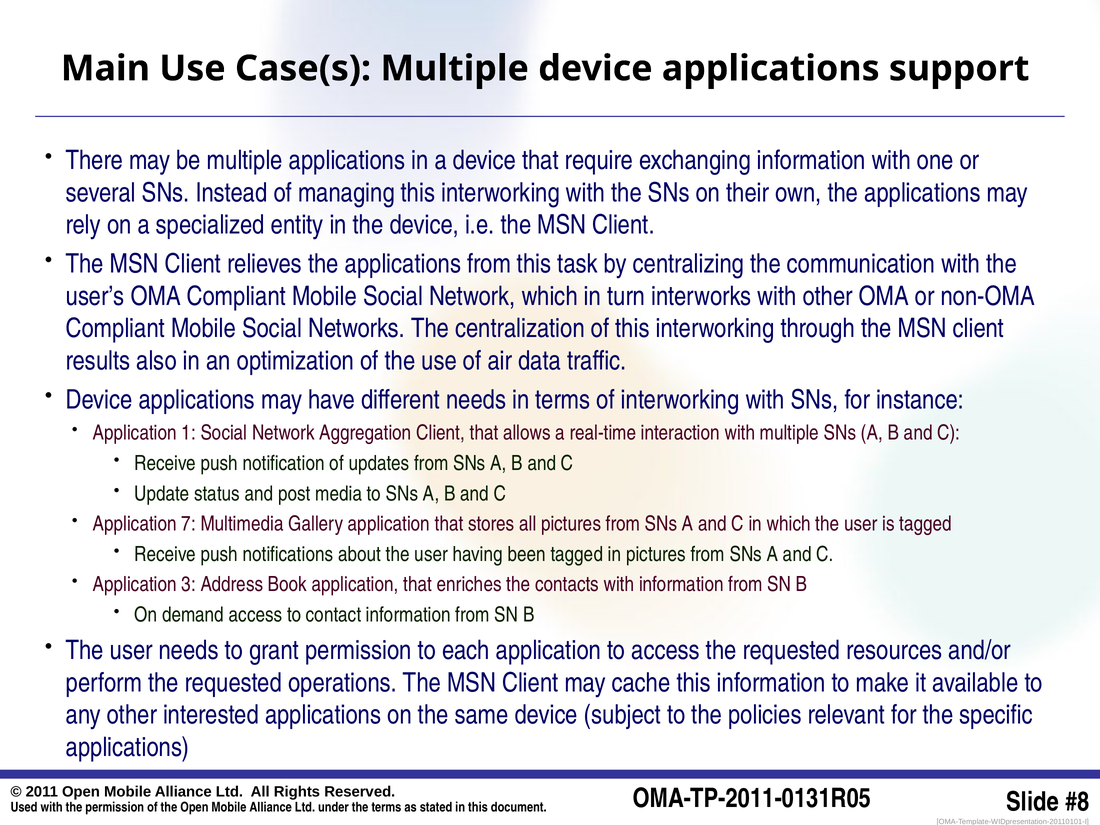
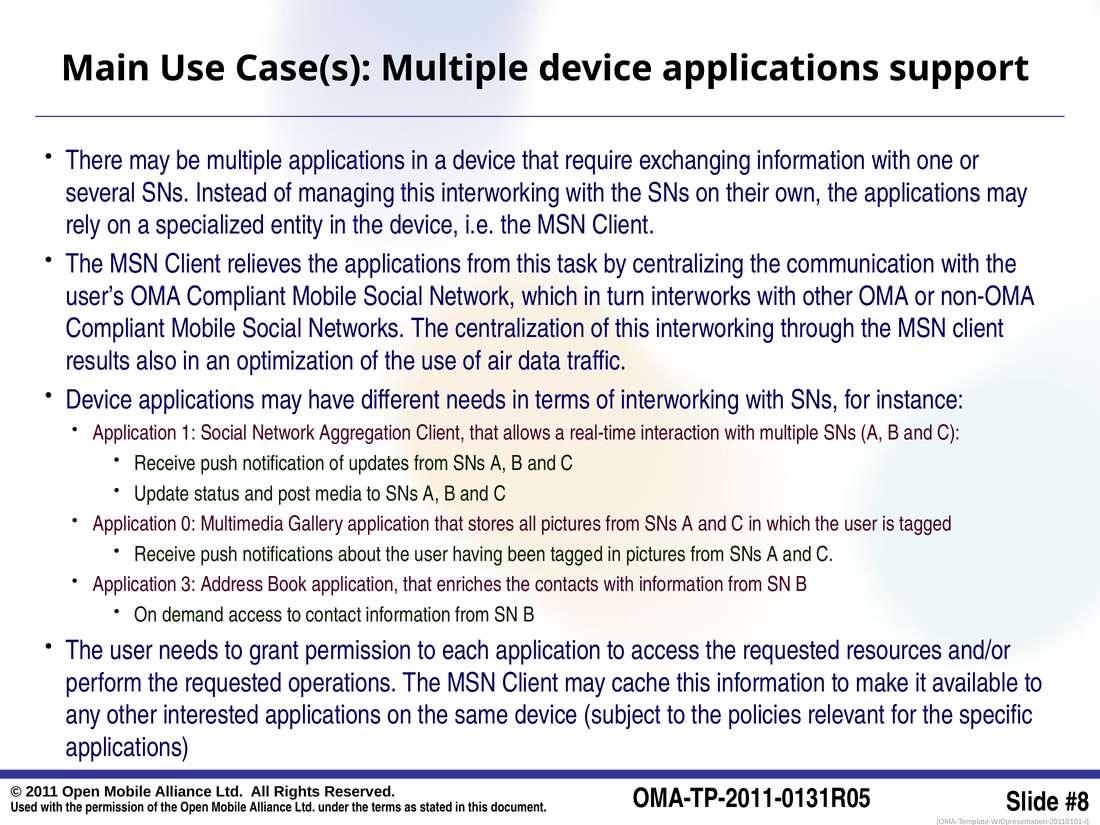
7: 7 -> 0
